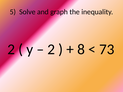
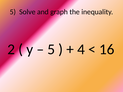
2 at (51, 49): 2 -> 5
8: 8 -> 4
73: 73 -> 16
